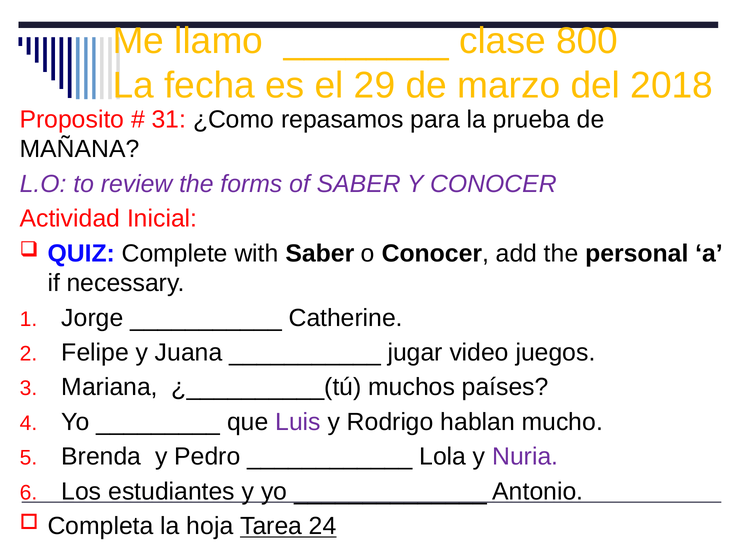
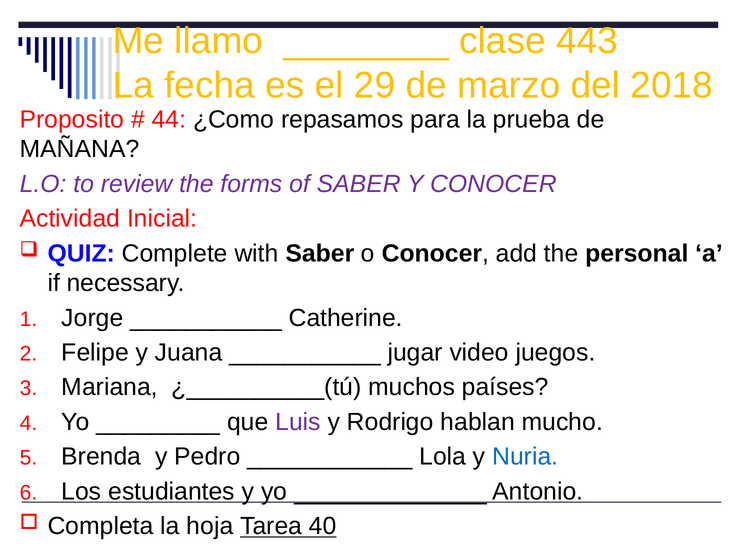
800: 800 -> 443
31: 31 -> 44
Nuria colour: purple -> blue
24: 24 -> 40
